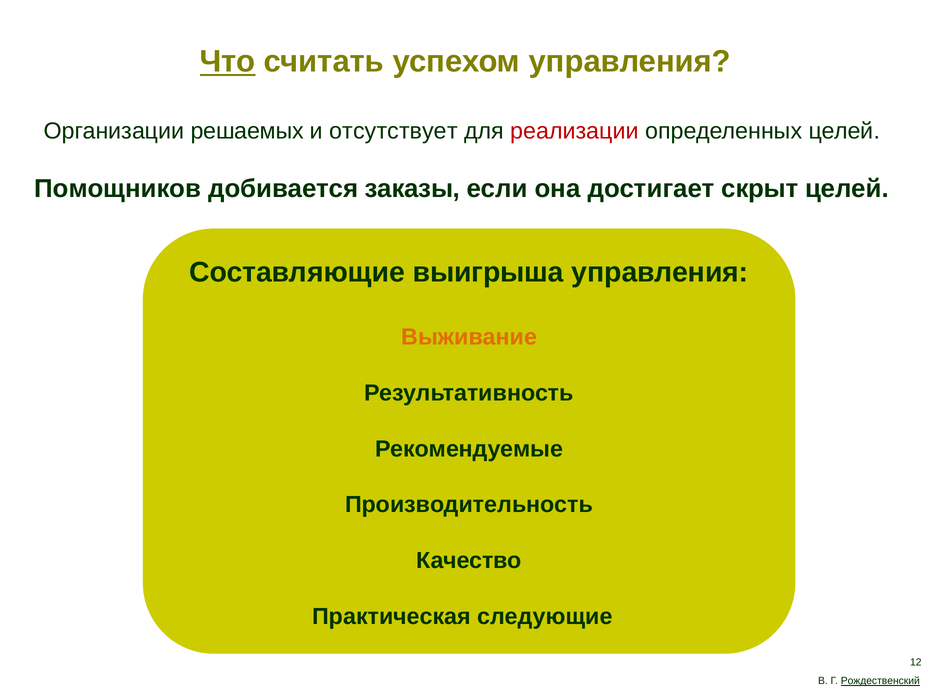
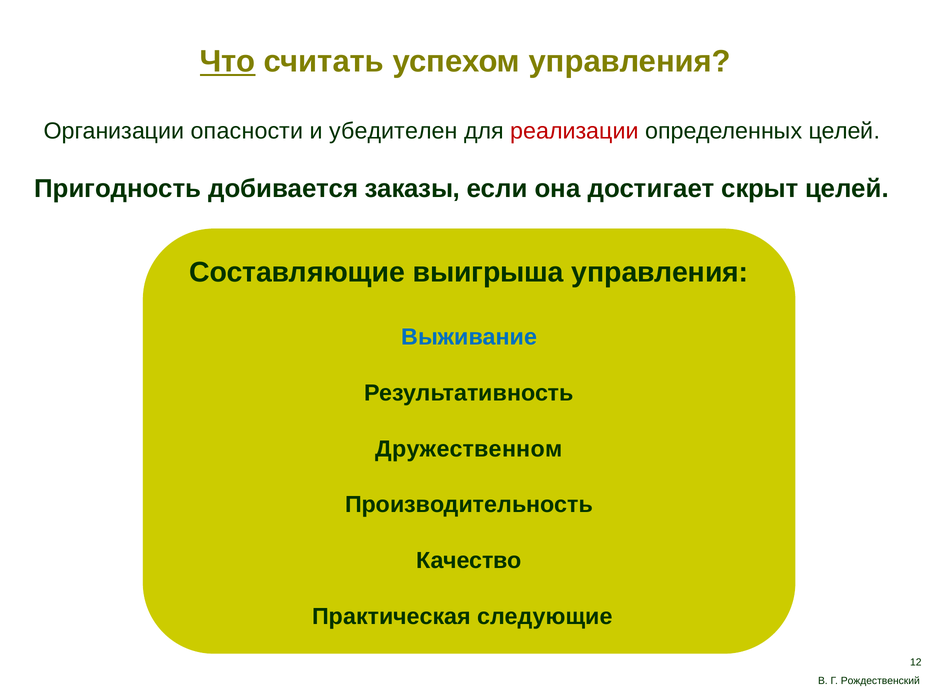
решаемых: решаемых -> опасности
отсутствует: отсутствует -> убедителен
Помощников: Помощников -> Пригодность
Выживание colour: orange -> blue
Рекомендуемые: Рекомендуемые -> Дружественном
Рождественский underline: present -> none
